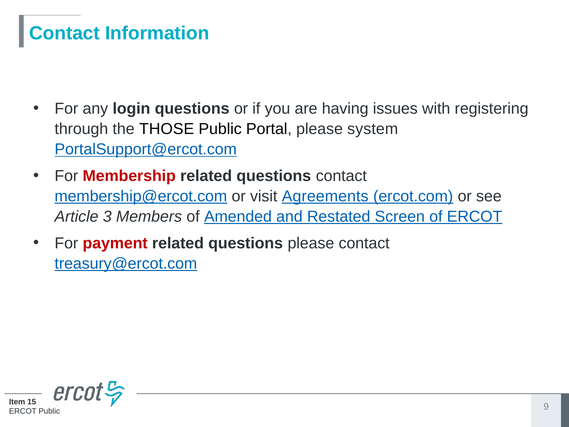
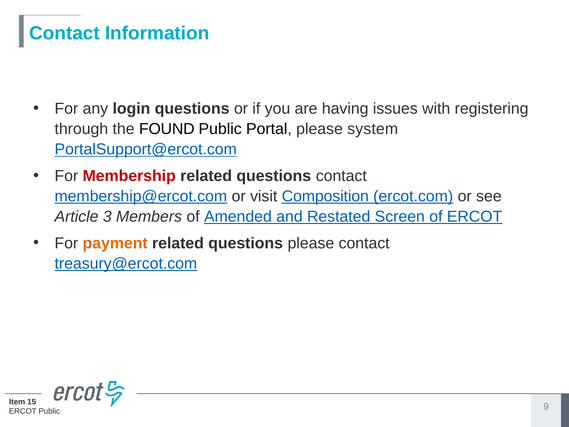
THOSE: THOSE -> FOUND
Agreements: Agreements -> Composition
payment colour: red -> orange
